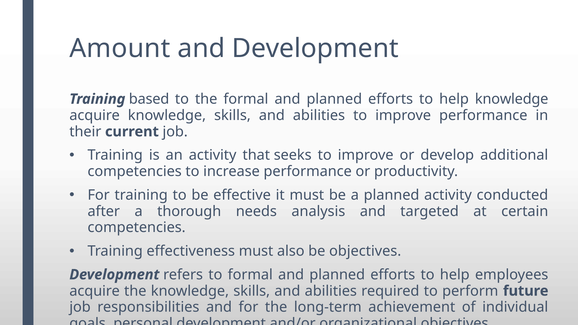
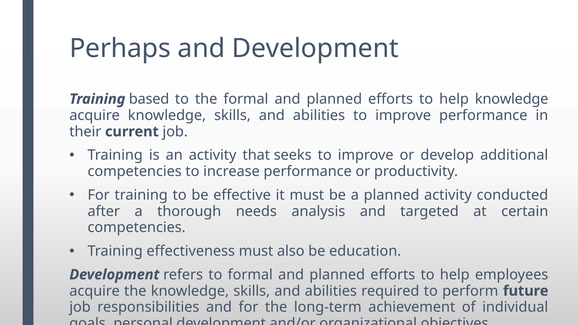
Amount: Amount -> Perhaps
be objectives: objectives -> education
